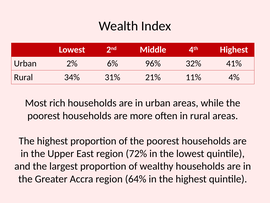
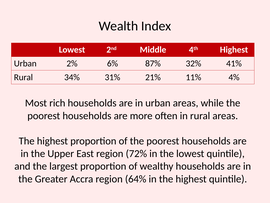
96%: 96% -> 87%
